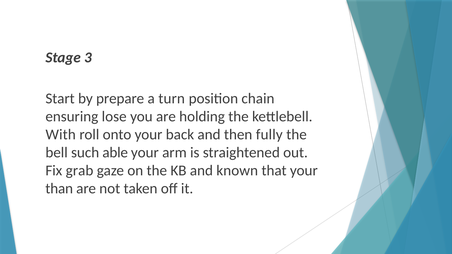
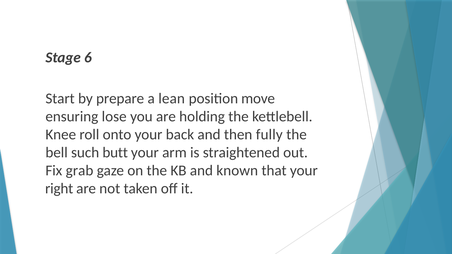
3: 3 -> 6
turn: turn -> lean
chain: chain -> move
With: With -> Knee
able: able -> butt
than: than -> right
